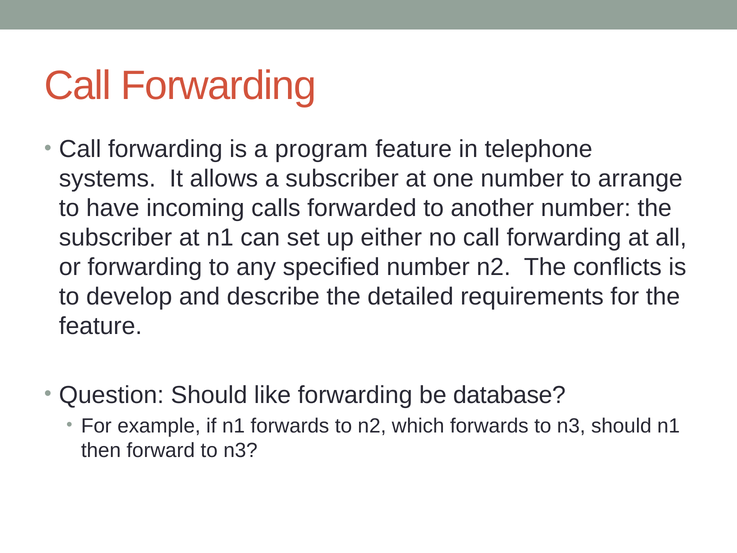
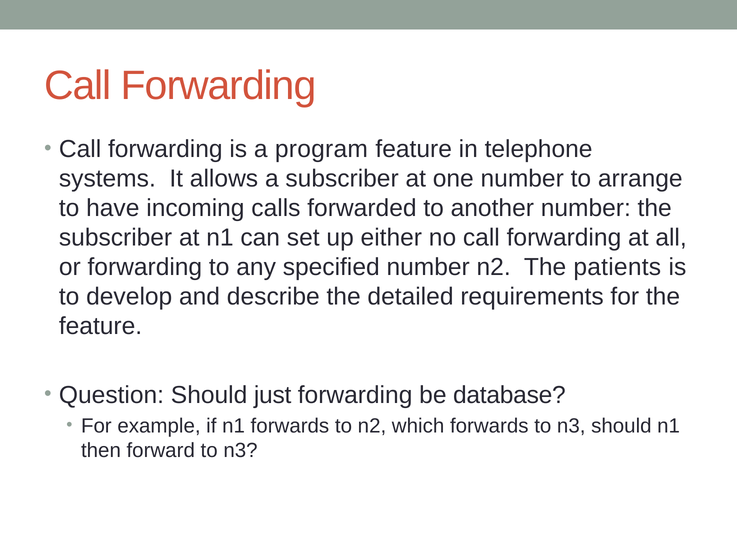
conflicts: conflicts -> patients
like: like -> just
